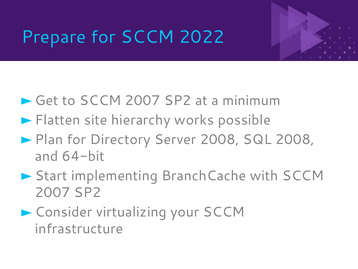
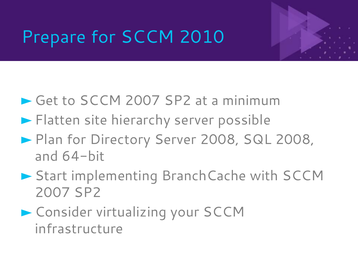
2022: 2022 -> 2010
hierarchy works: works -> server
